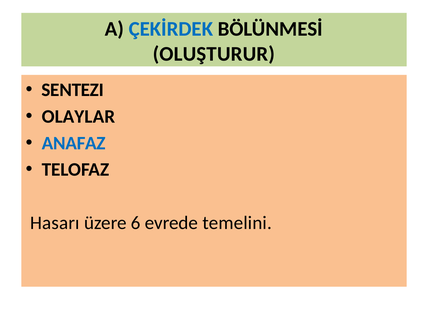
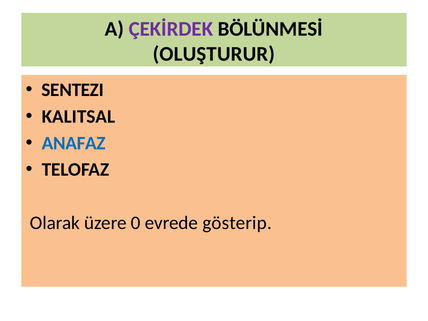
ÇEKİRDEK colour: blue -> purple
OLAYLAR: OLAYLAR -> KALITSAL
Hasarı: Hasarı -> Olarak
6: 6 -> 0
temelini: temelini -> gösterip
